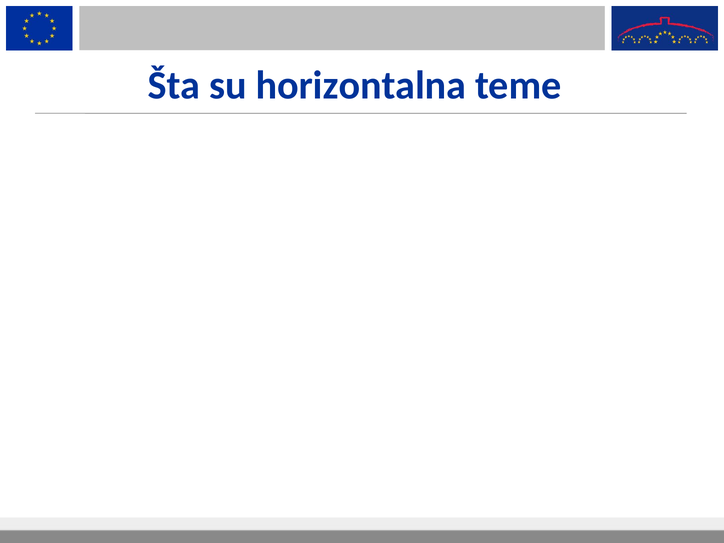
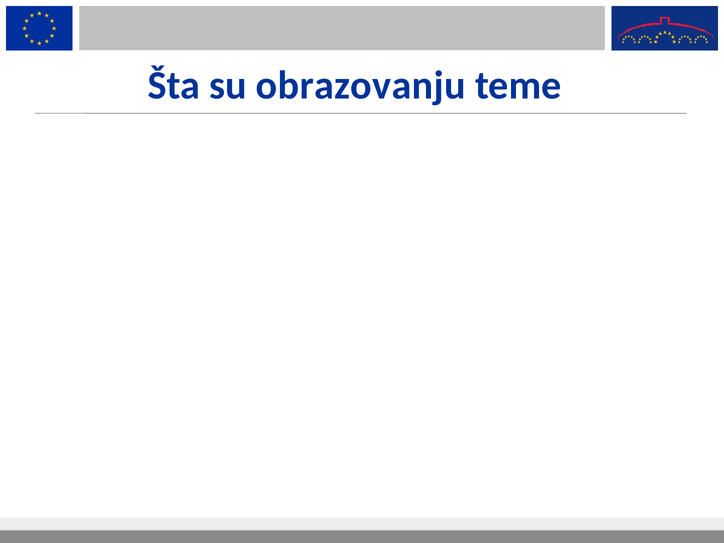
horizontalna: horizontalna -> obrazovanju
